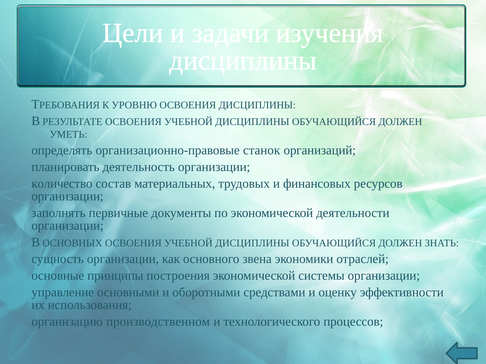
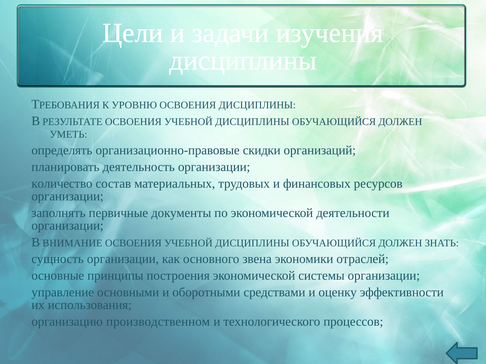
станок: станок -> скидки
ОСНОВНЫХ: ОСНОВНЫХ -> ВНИМАНИЕ
